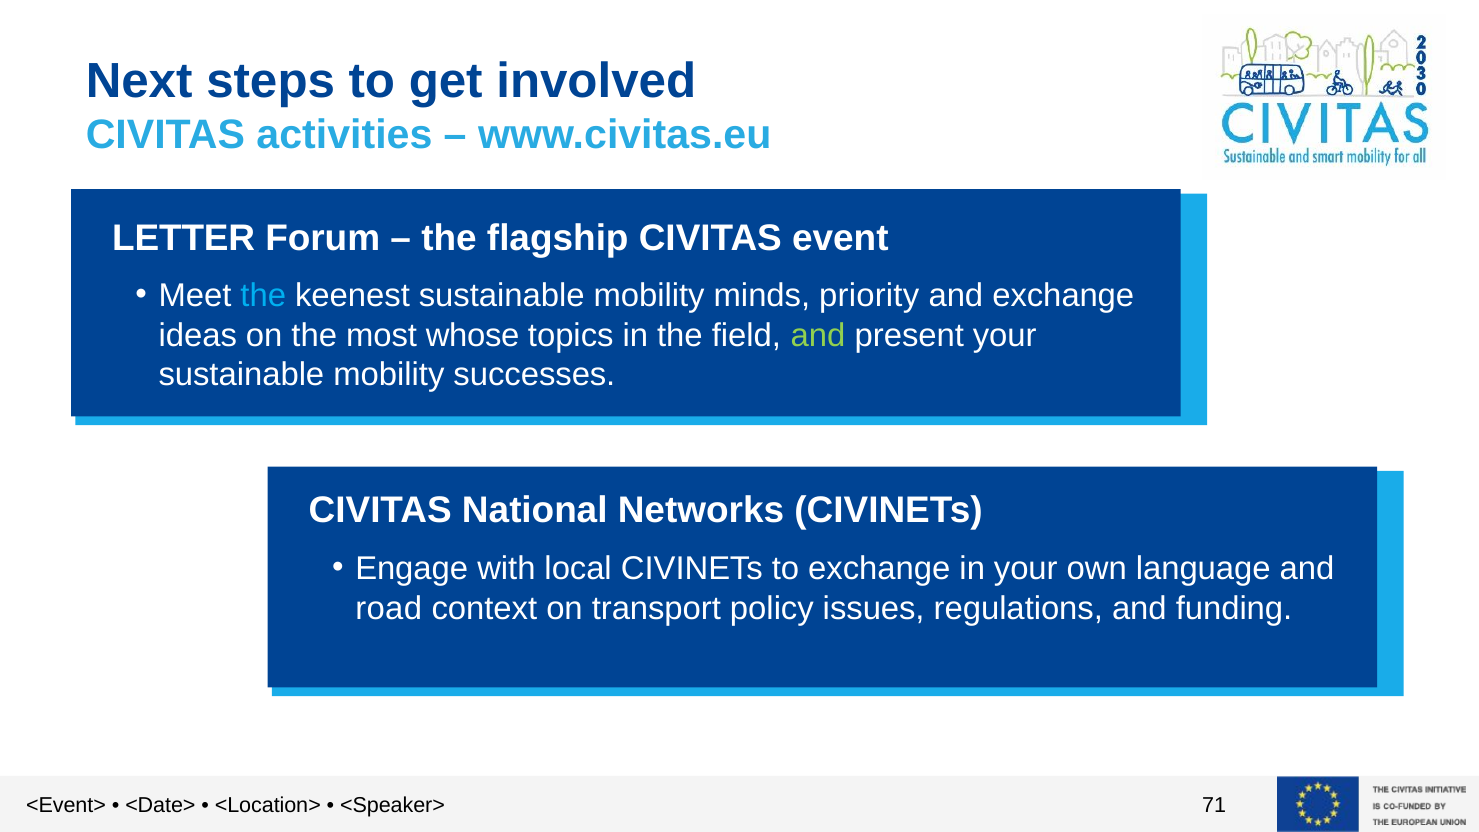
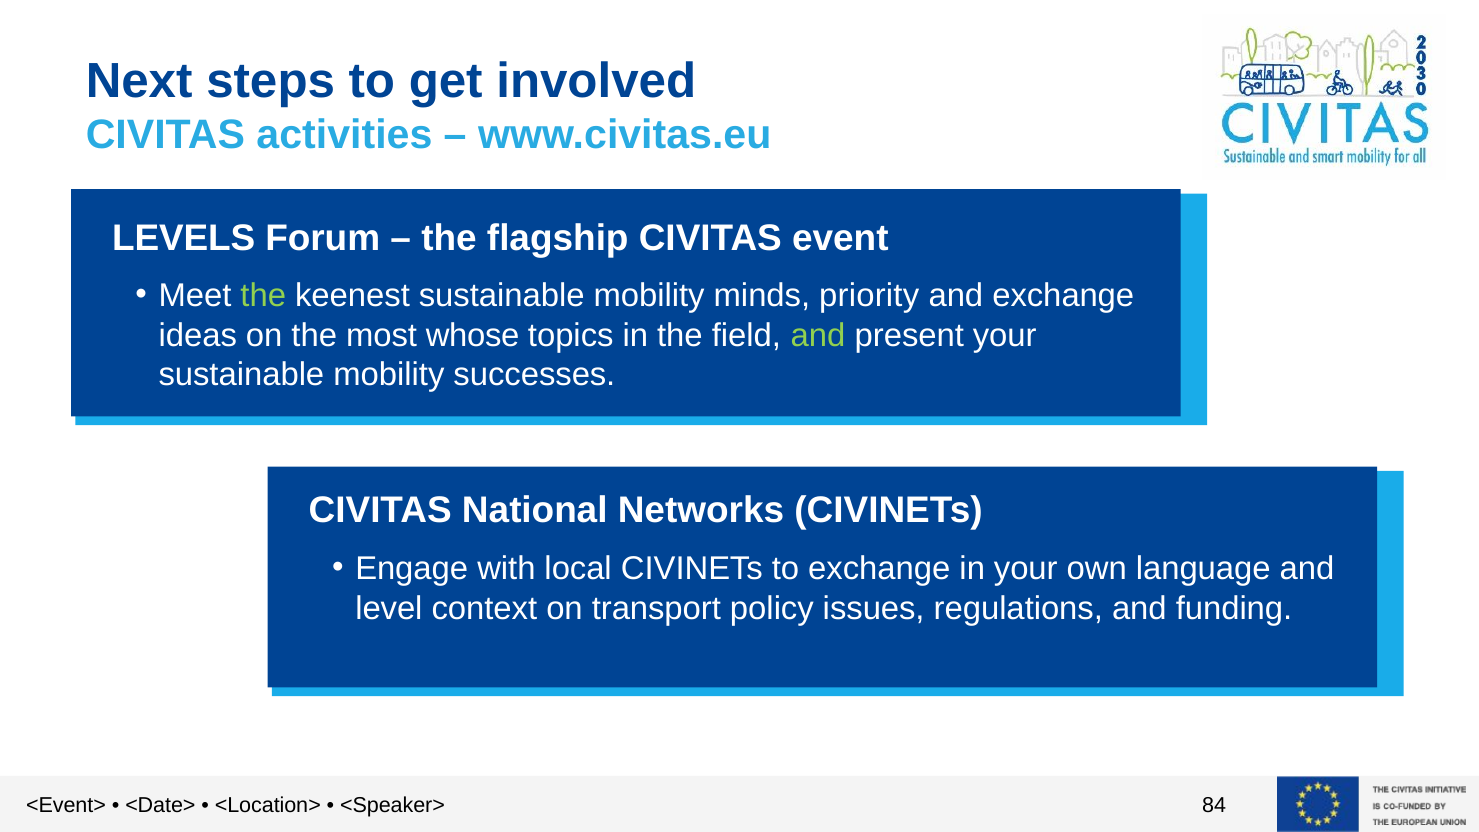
LETTER: LETTER -> LEVELS
the at (263, 296) colour: light blue -> light green
road: road -> level
71: 71 -> 84
